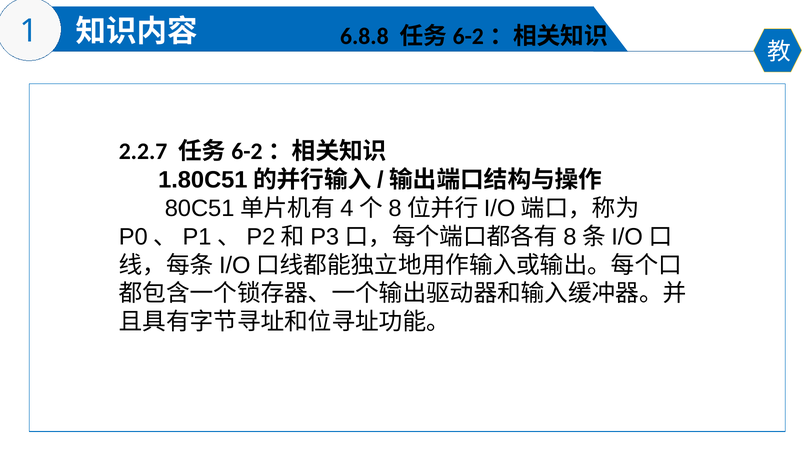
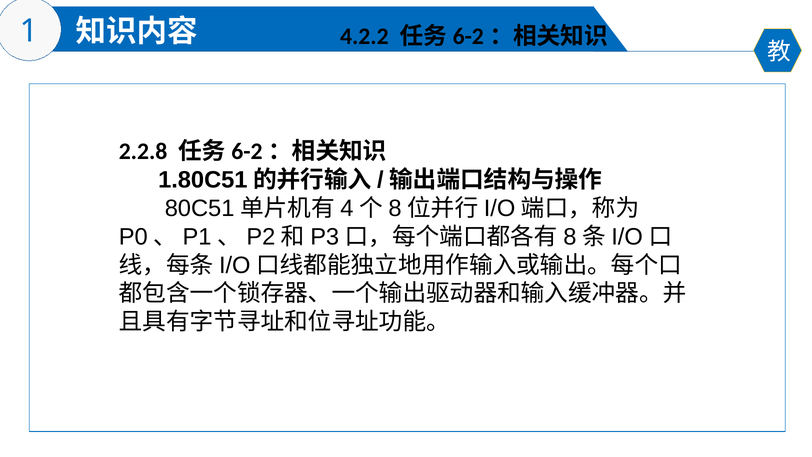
6.8.8: 6.8.8 -> 4.2.2
2.2.7: 2.2.7 -> 2.2.8
